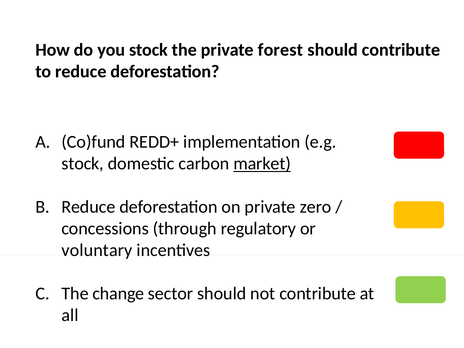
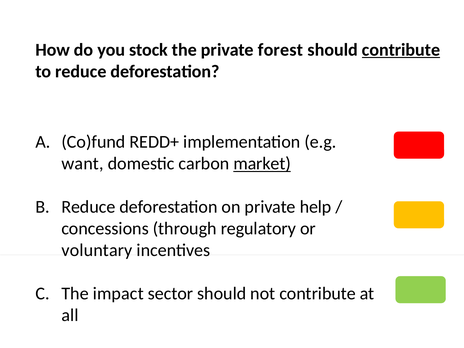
contribute at (401, 50) underline: none -> present
stock at (83, 164): stock -> want
zero: zero -> help
change: change -> impact
